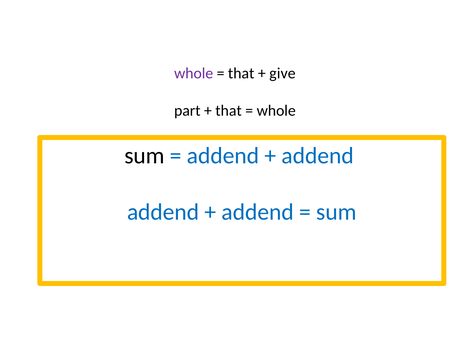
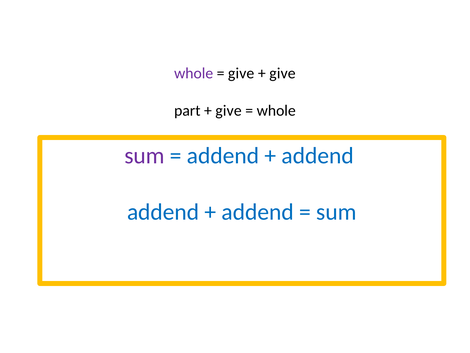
that at (241, 73): that -> give
that at (229, 111): that -> give
sum at (145, 155) colour: black -> purple
